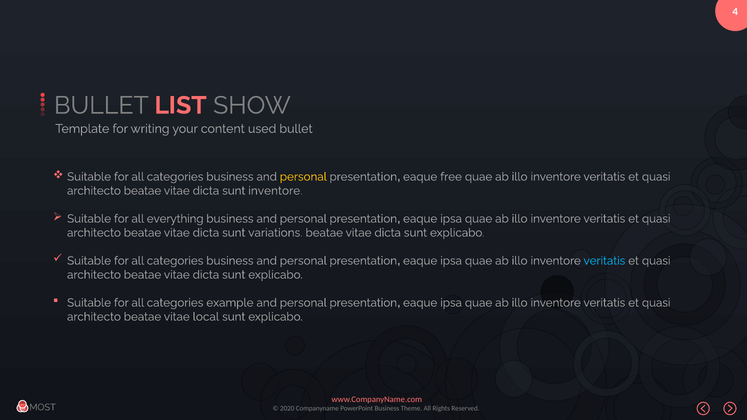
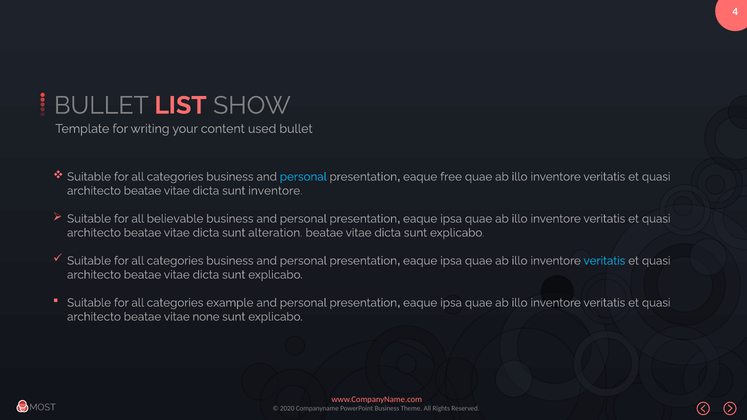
personal at (303, 177) colour: yellow -> light blue
everything: everything -> believable
variations: variations -> alteration
local: local -> none
